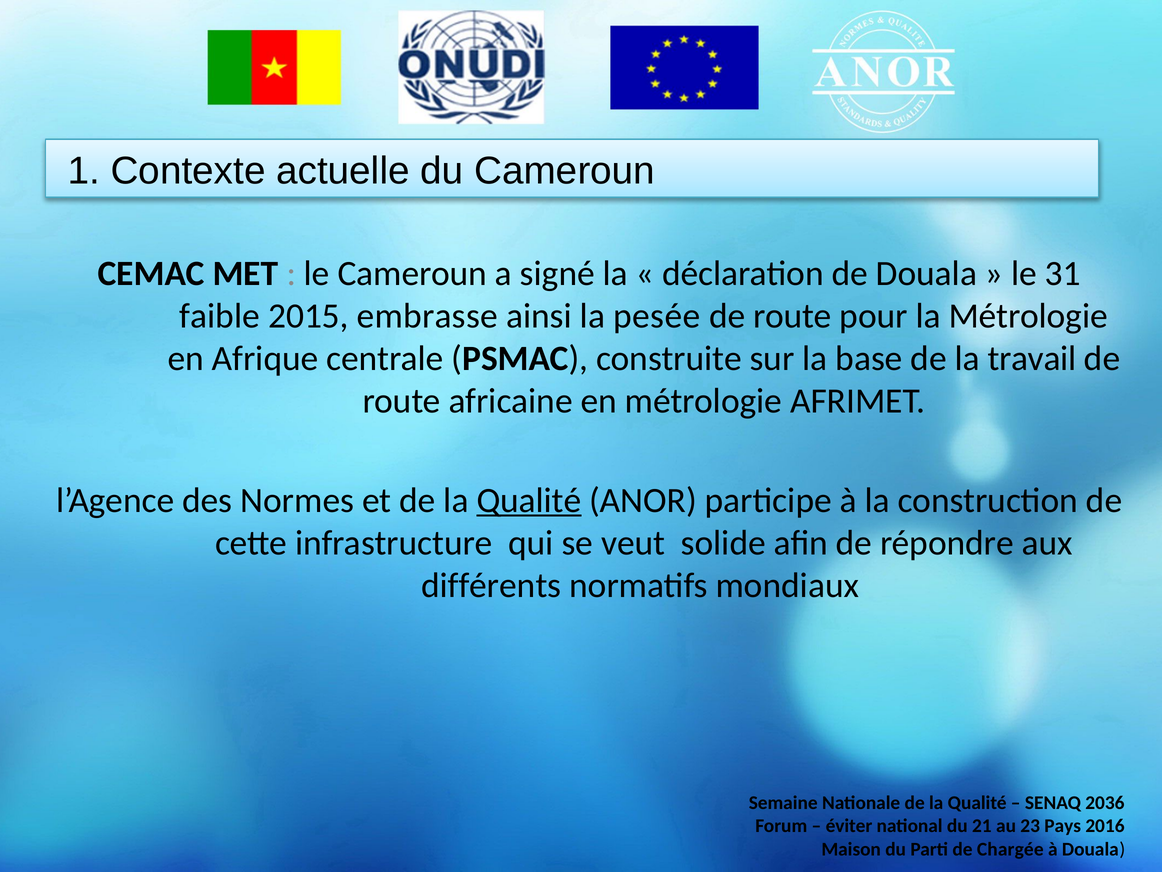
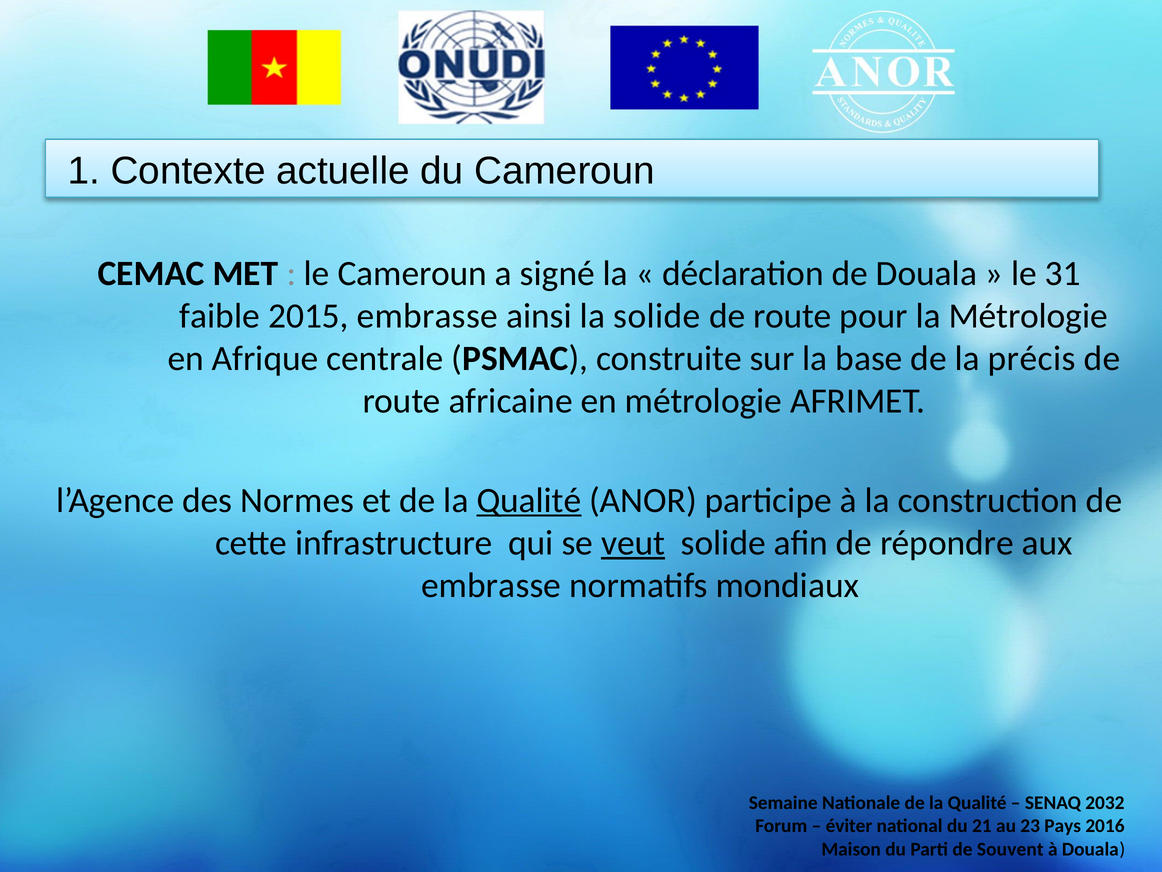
la pesée: pesée -> solide
travail: travail -> précis
veut underline: none -> present
différents at (491, 585): différents -> embrasse
2036: 2036 -> 2032
Chargée: Chargée -> Souvent
